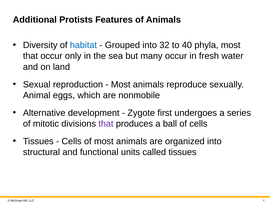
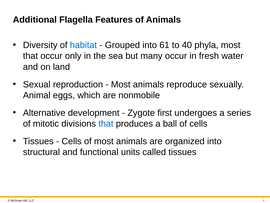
Protists: Protists -> Flagella
32: 32 -> 61
that at (106, 123) colour: purple -> blue
